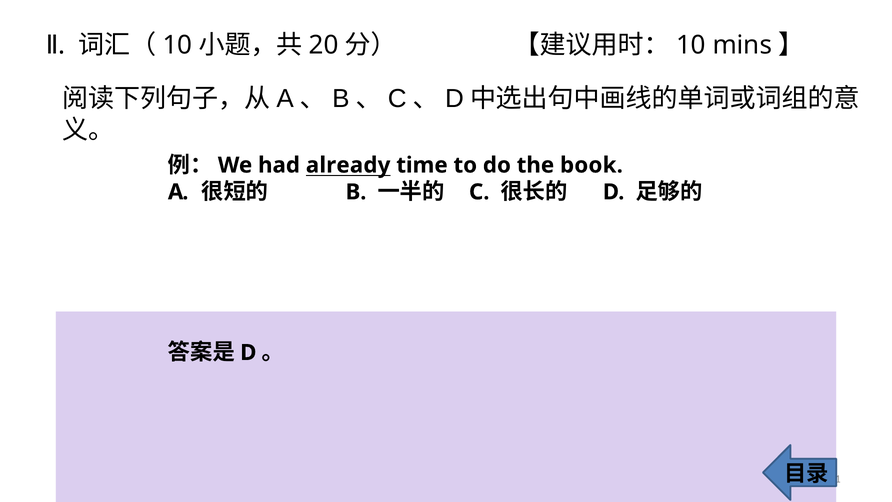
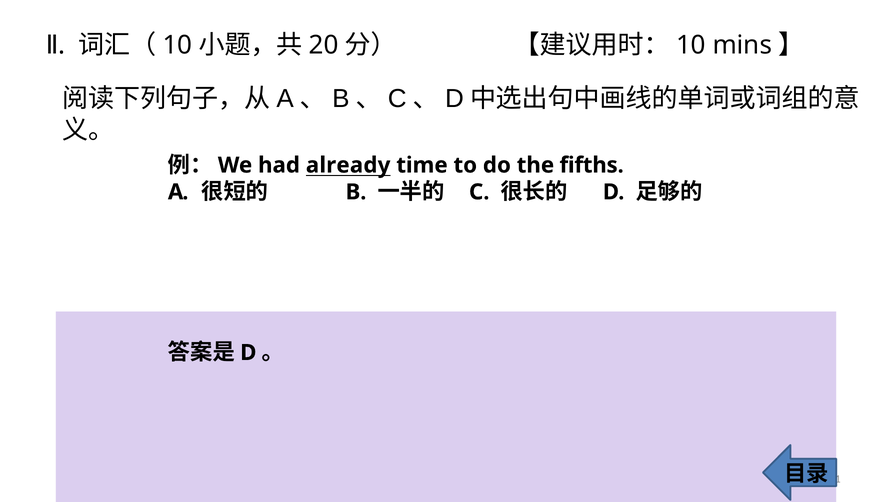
book: book -> fifths
